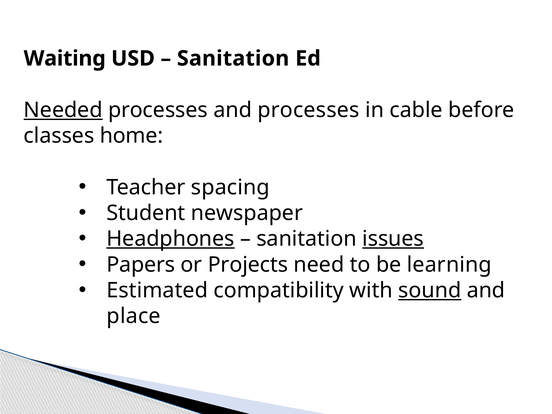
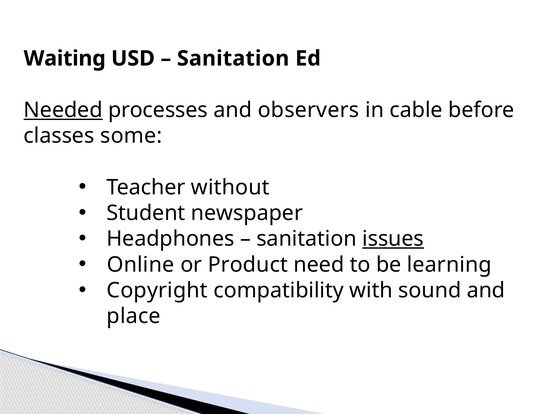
and processes: processes -> observers
home: home -> some
spacing: spacing -> without
Headphones underline: present -> none
Papers: Papers -> Online
Projects: Projects -> Product
Estimated: Estimated -> Copyright
sound underline: present -> none
